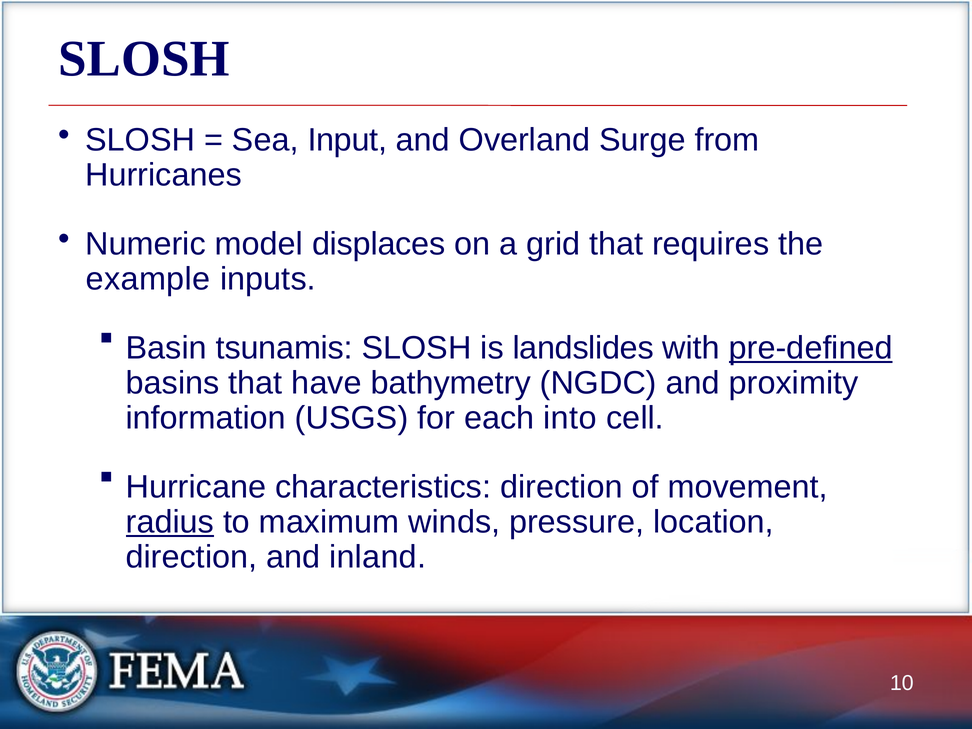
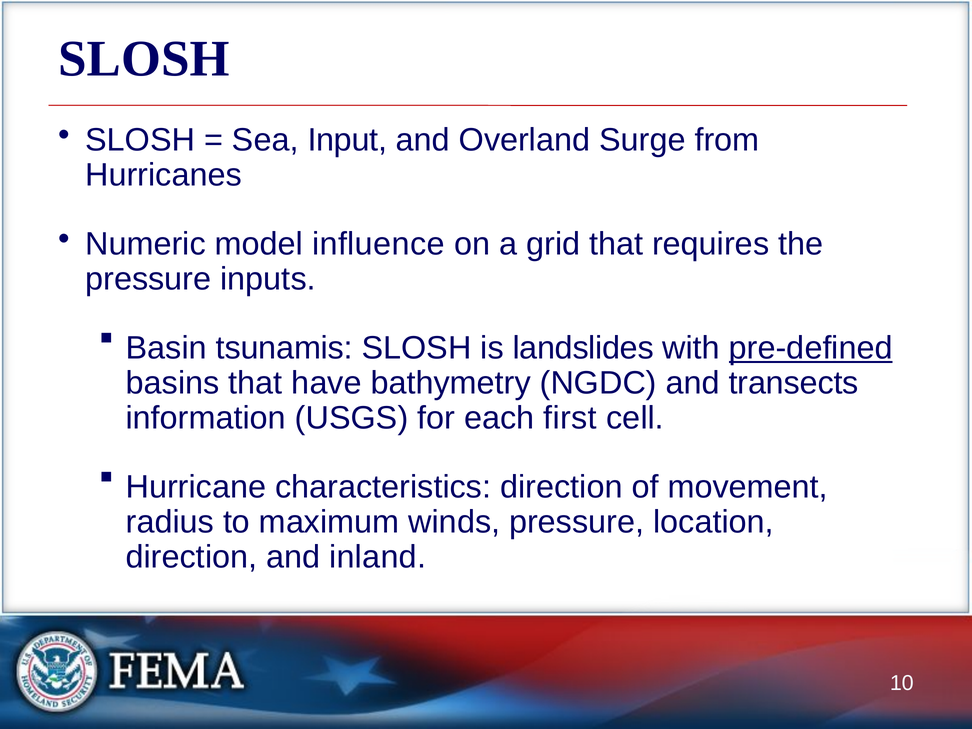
displaces: displaces -> influence
example at (148, 279): example -> pressure
proximity: proximity -> transects
into: into -> first
radius underline: present -> none
